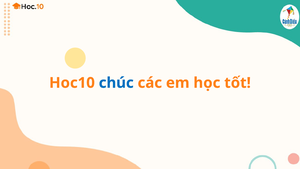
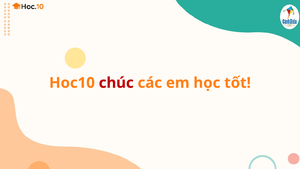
chúc colour: blue -> red
